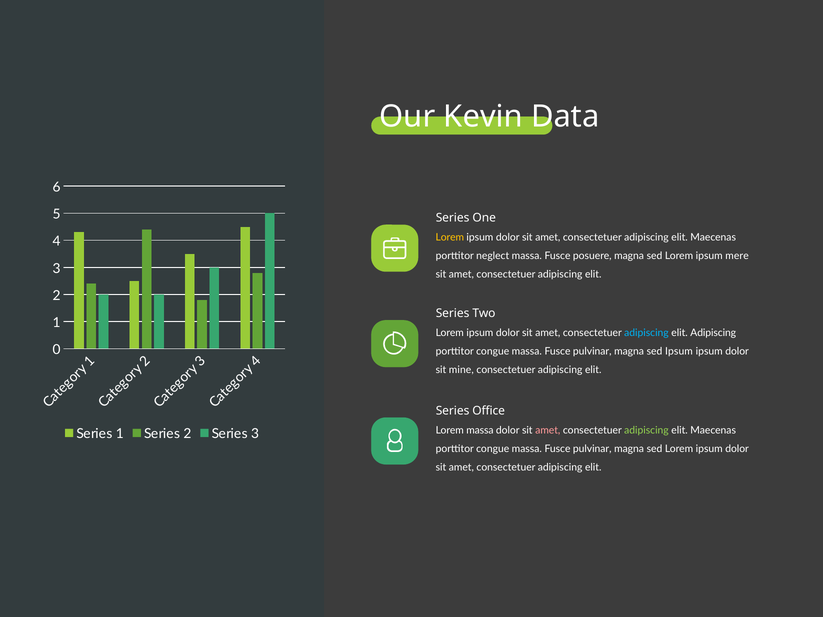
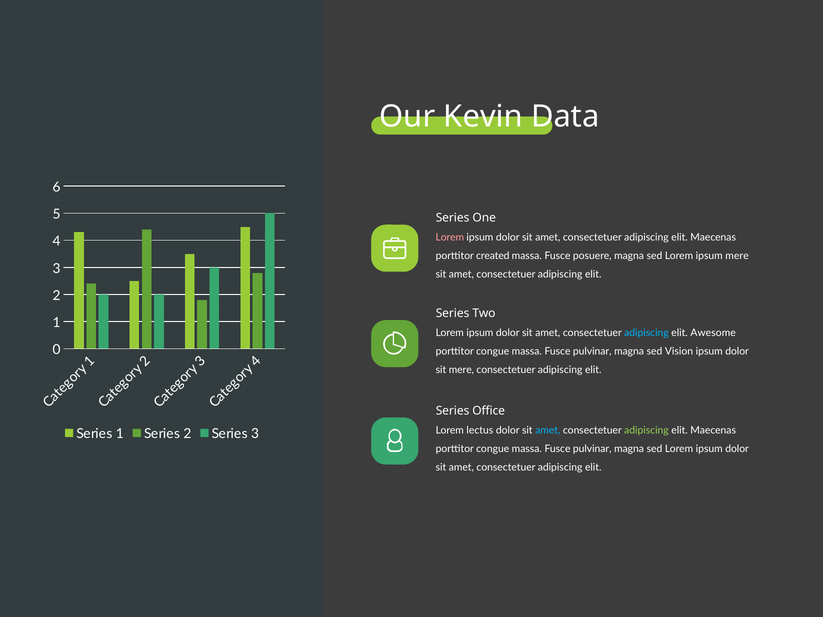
Lorem at (450, 238) colour: yellow -> pink
neglect: neglect -> created
elit Adipiscing: Adipiscing -> Awesome
sed Ipsum: Ipsum -> Vision
sit mine: mine -> mere
Lorem massa: massa -> lectus
amet at (548, 430) colour: pink -> light blue
